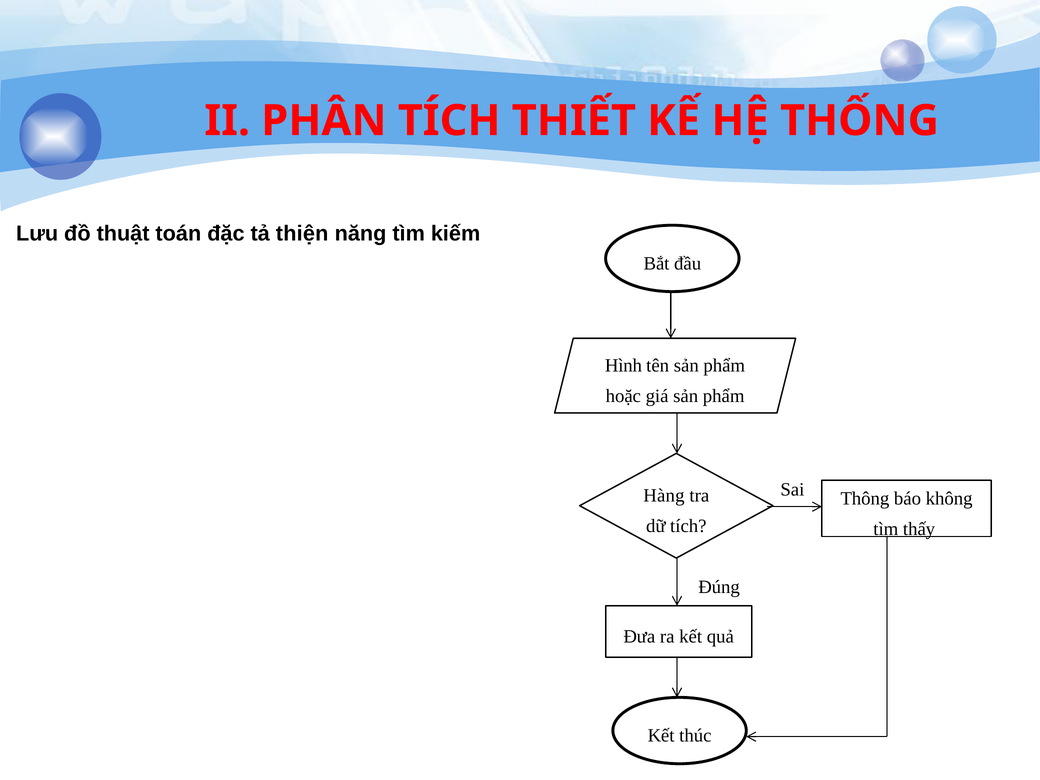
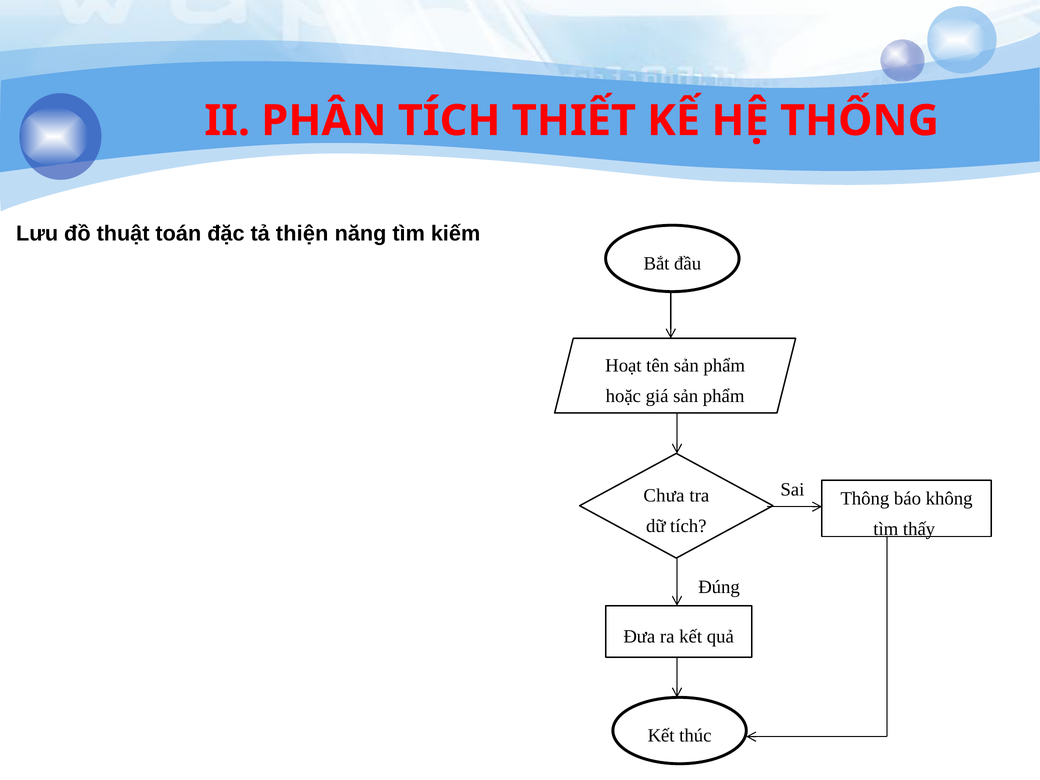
Hình: Hình -> Hoạt
Hàng: Hàng -> Chưa
